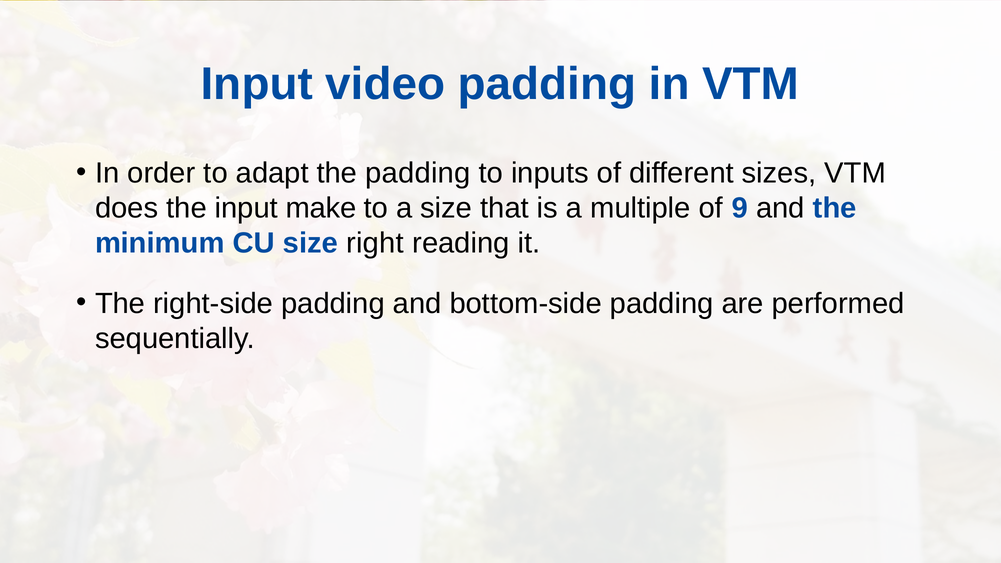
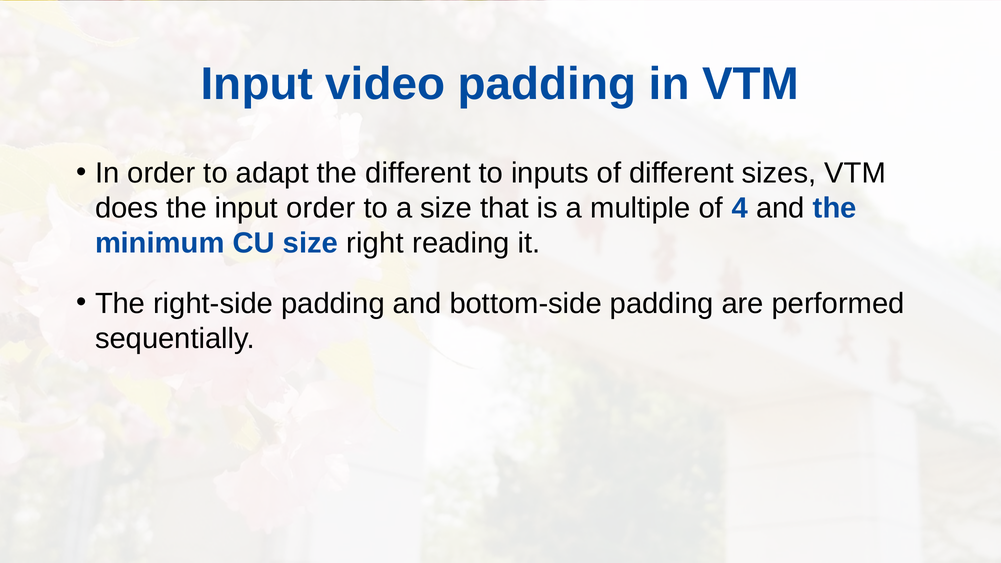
the padding: padding -> different
input make: make -> order
9: 9 -> 4
